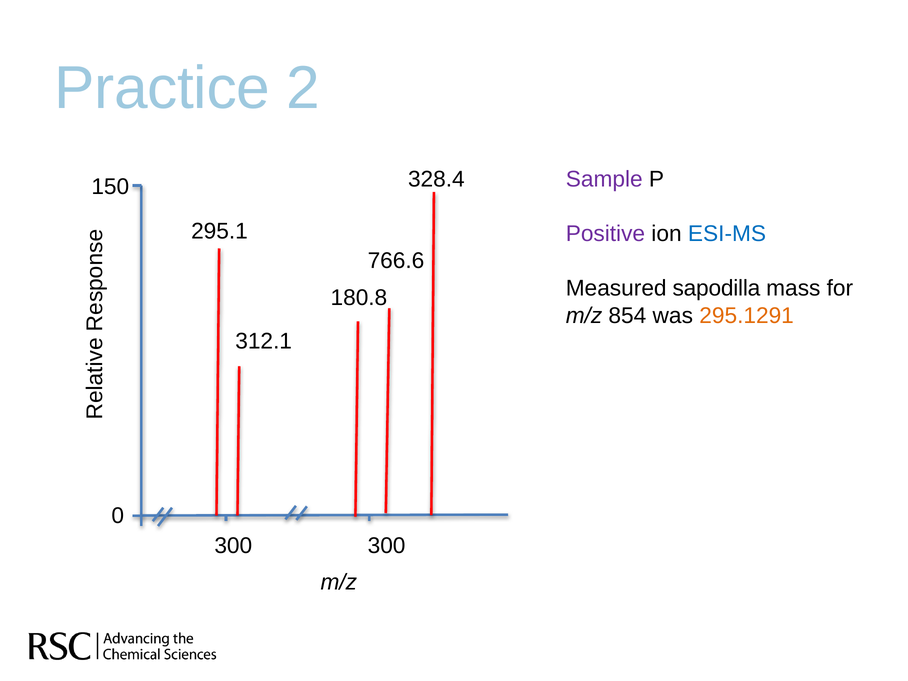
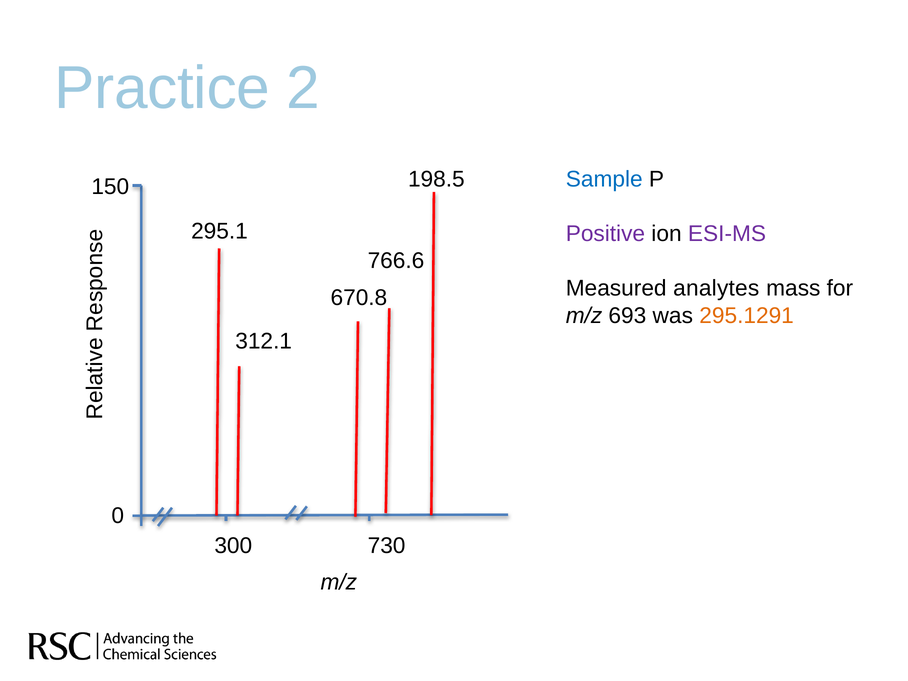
328.4: 328.4 -> 198.5
Sample colour: purple -> blue
ESI-MS colour: blue -> purple
sapodilla: sapodilla -> analytes
180.8: 180.8 -> 670.8
854: 854 -> 693
300 300: 300 -> 730
